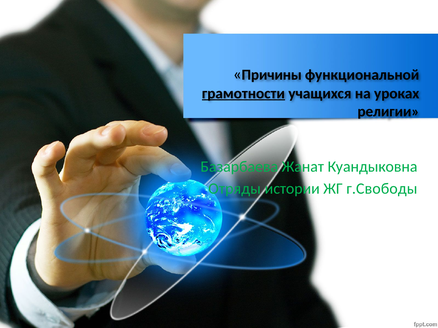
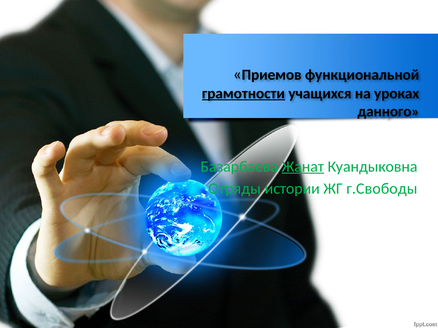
Причины: Причины -> Приемов
религии: религии -> данного
Жанат underline: none -> present
